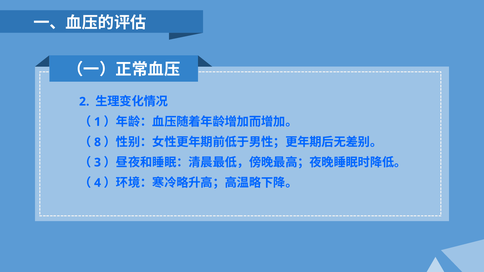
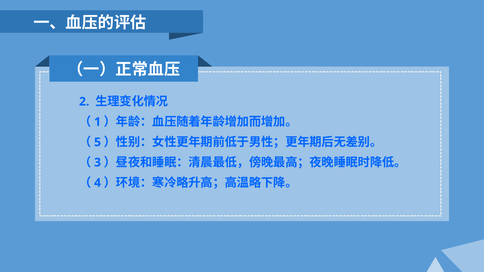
8: 8 -> 5
